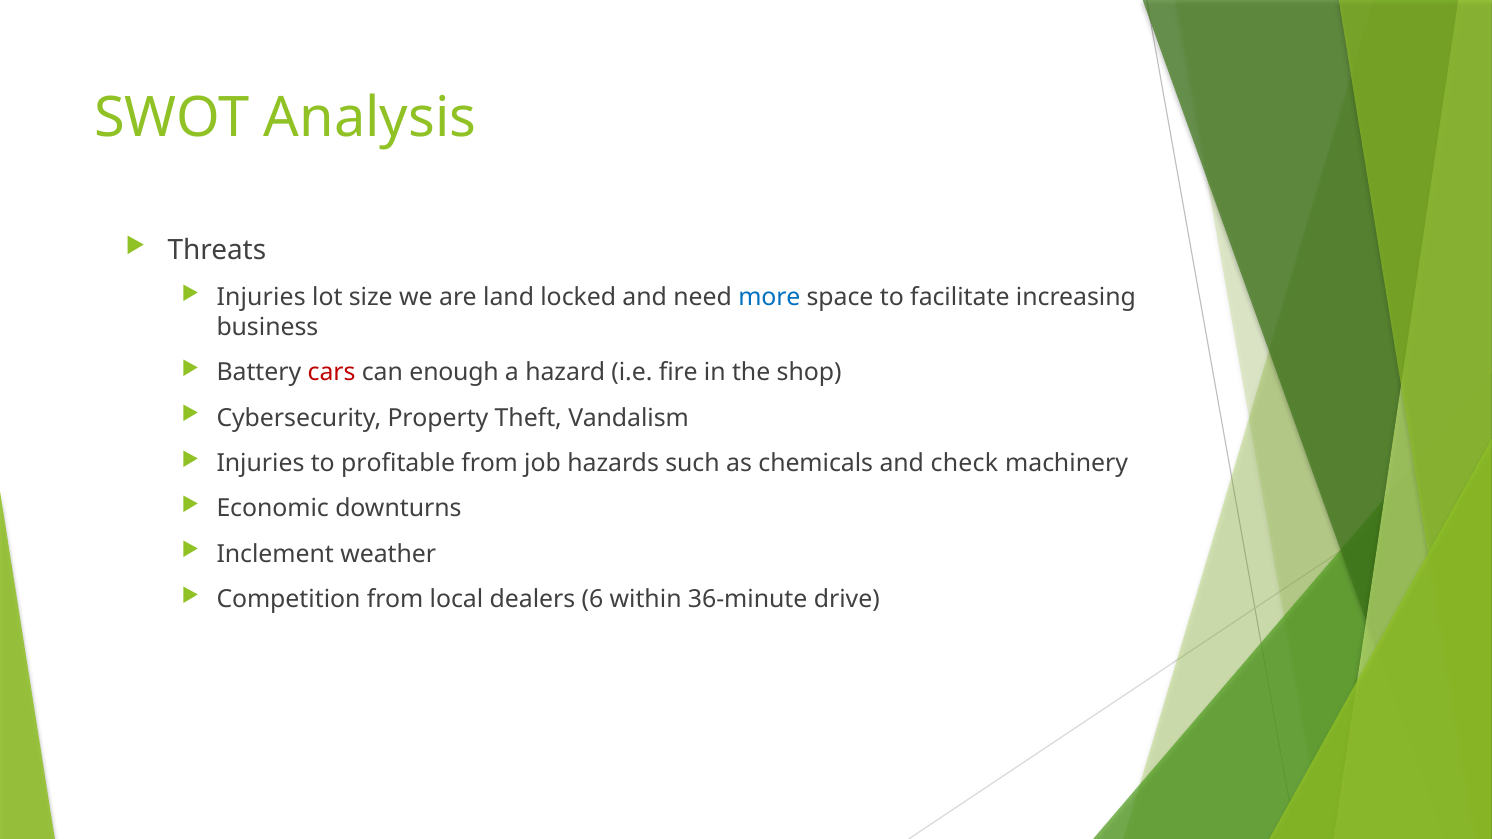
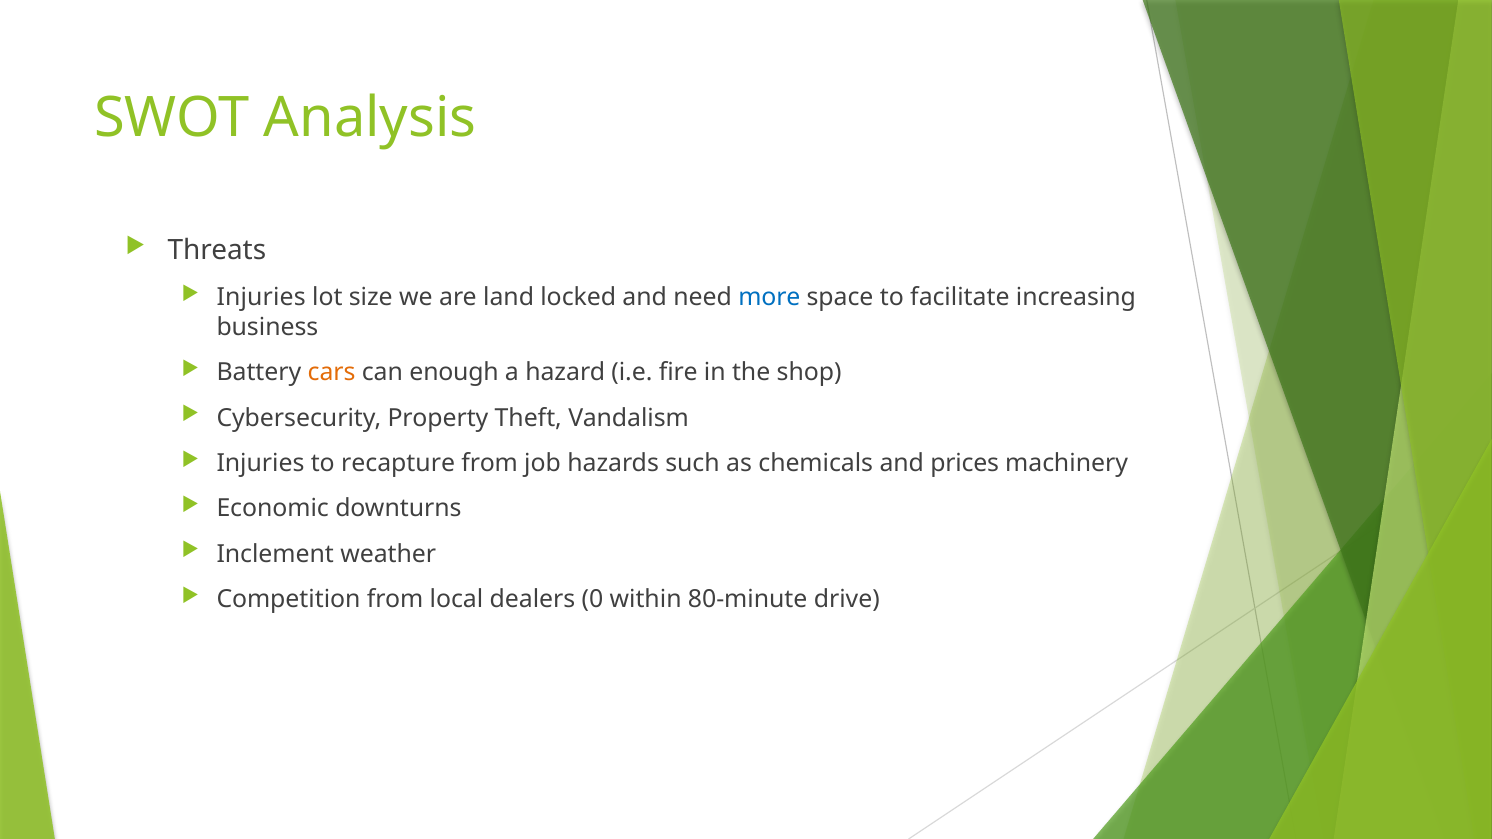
cars colour: red -> orange
profitable: profitable -> recapture
check: check -> prices
6: 6 -> 0
36-minute: 36-minute -> 80-minute
